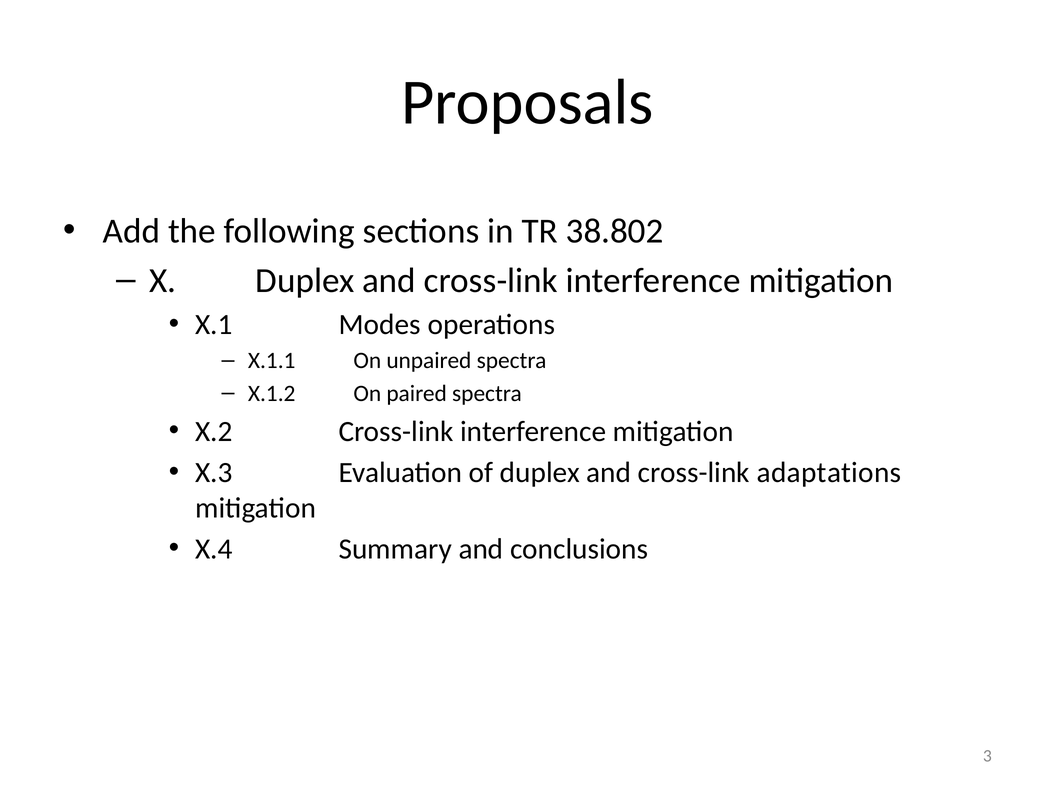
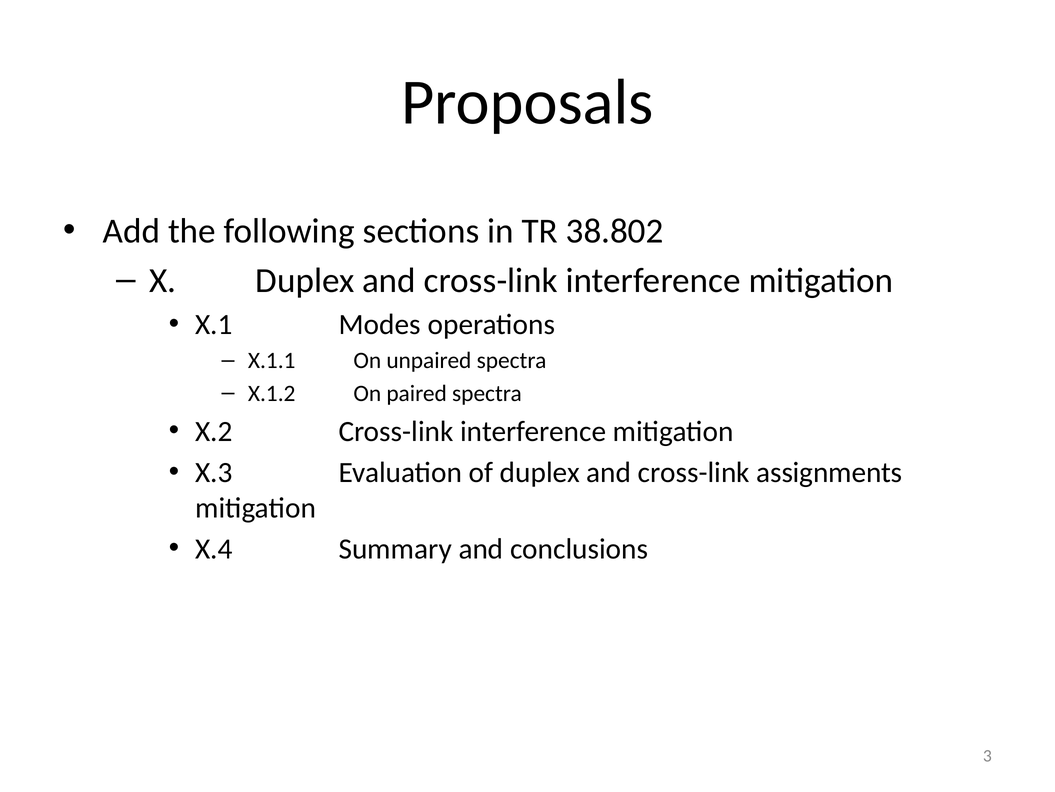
adaptations: adaptations -> assignments
